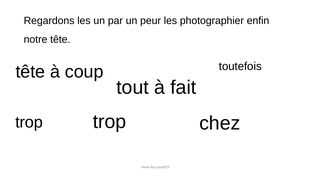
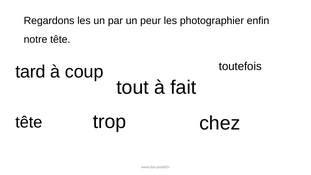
tête at (30, 72): tête -> tard
trop at (29, 122): trop -> tête
